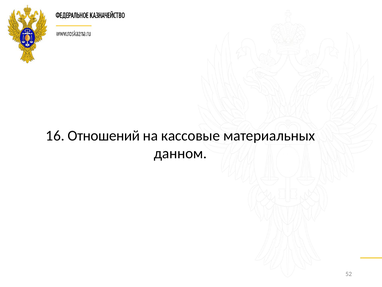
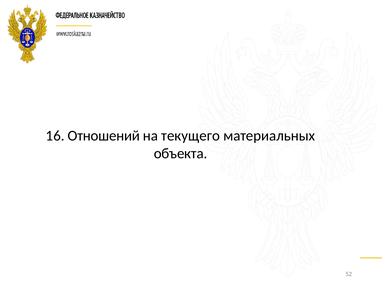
кассовые: кассовые -> текущего
данном: данном -> объекта
